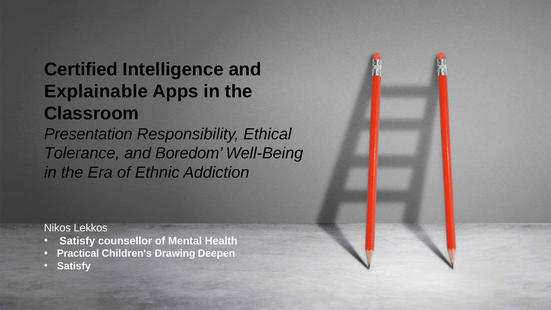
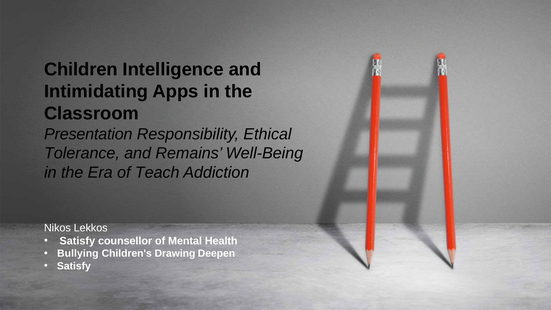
Certified: Certified -> Children
Explainable: Explainable -> Intimidating
Boredom: Boredom -> Remains
Ethnic: Ethnic -> Teach
Practical: Practical -> Bullying
